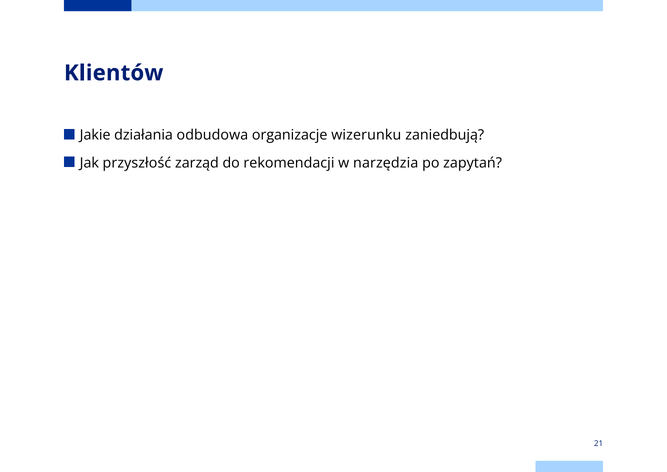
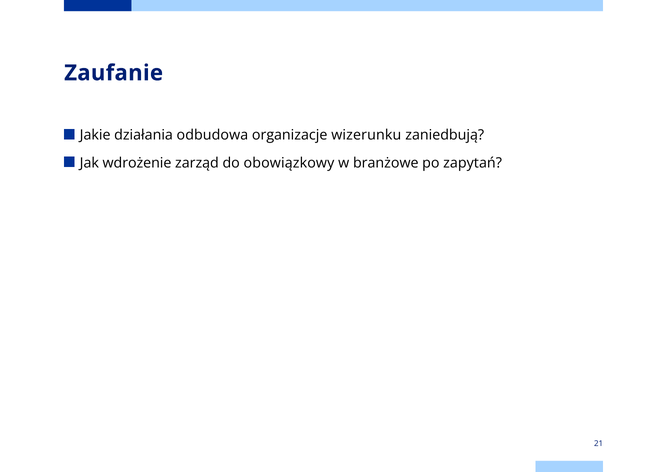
Klientów: Klientów -> Zaufanie
przyszłość: przyszłość -> wdrożenie
rekomendacji: rekomendacji -> obowiązkowy
narzędzia: narzędzia -> branżowe
